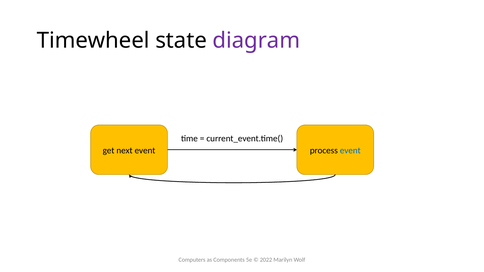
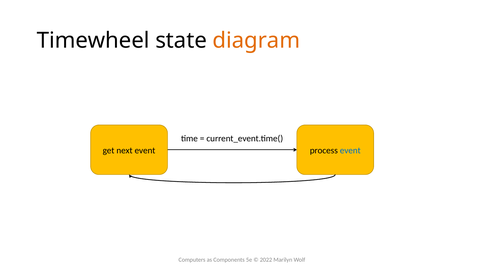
diagram colour: purple -> orange
